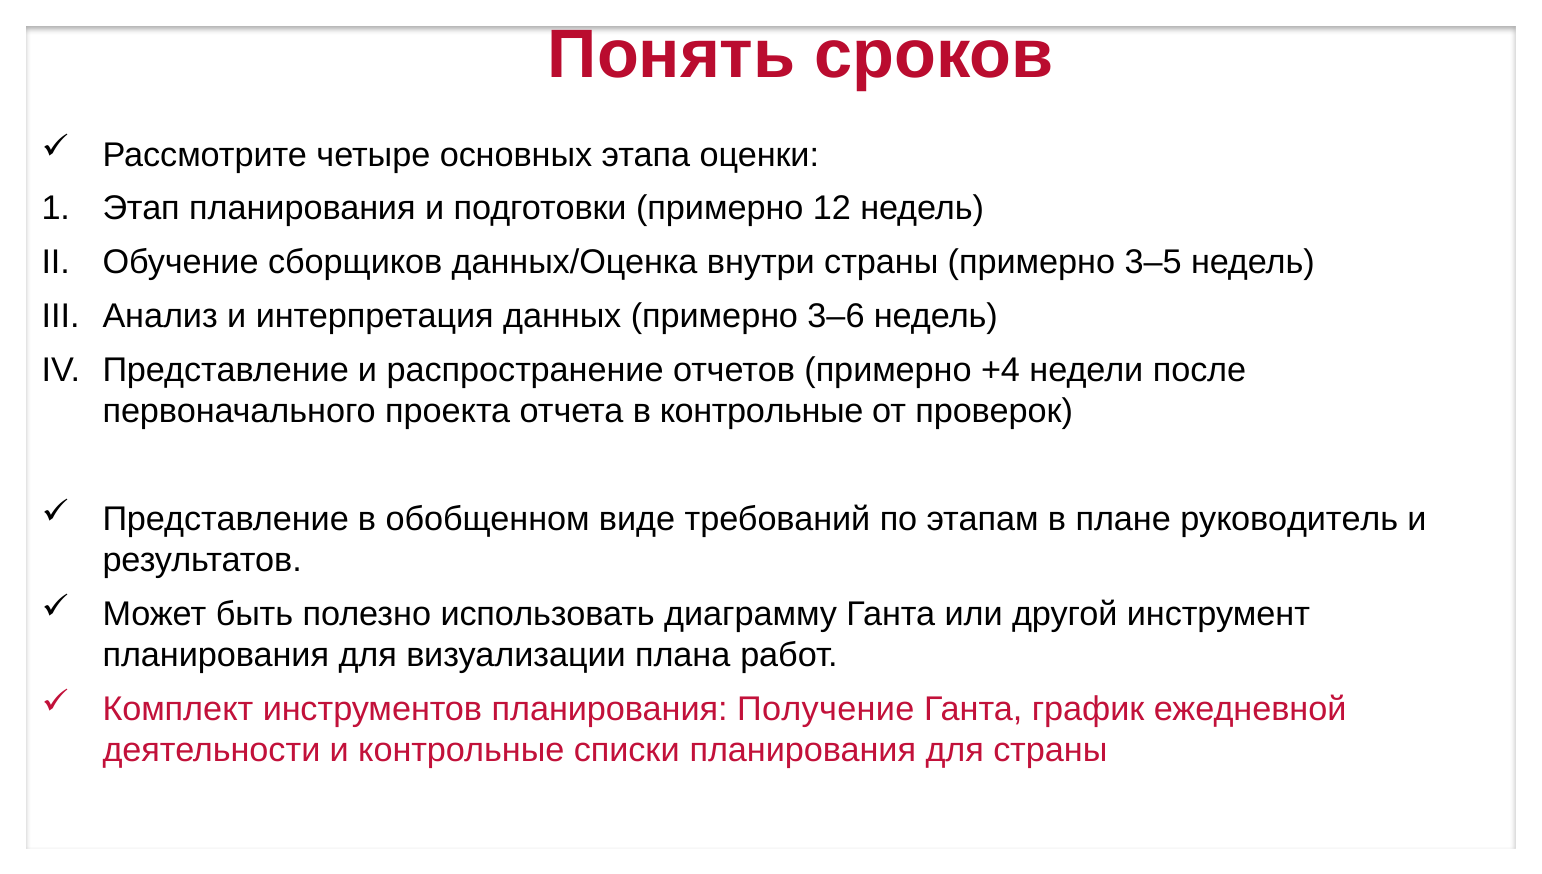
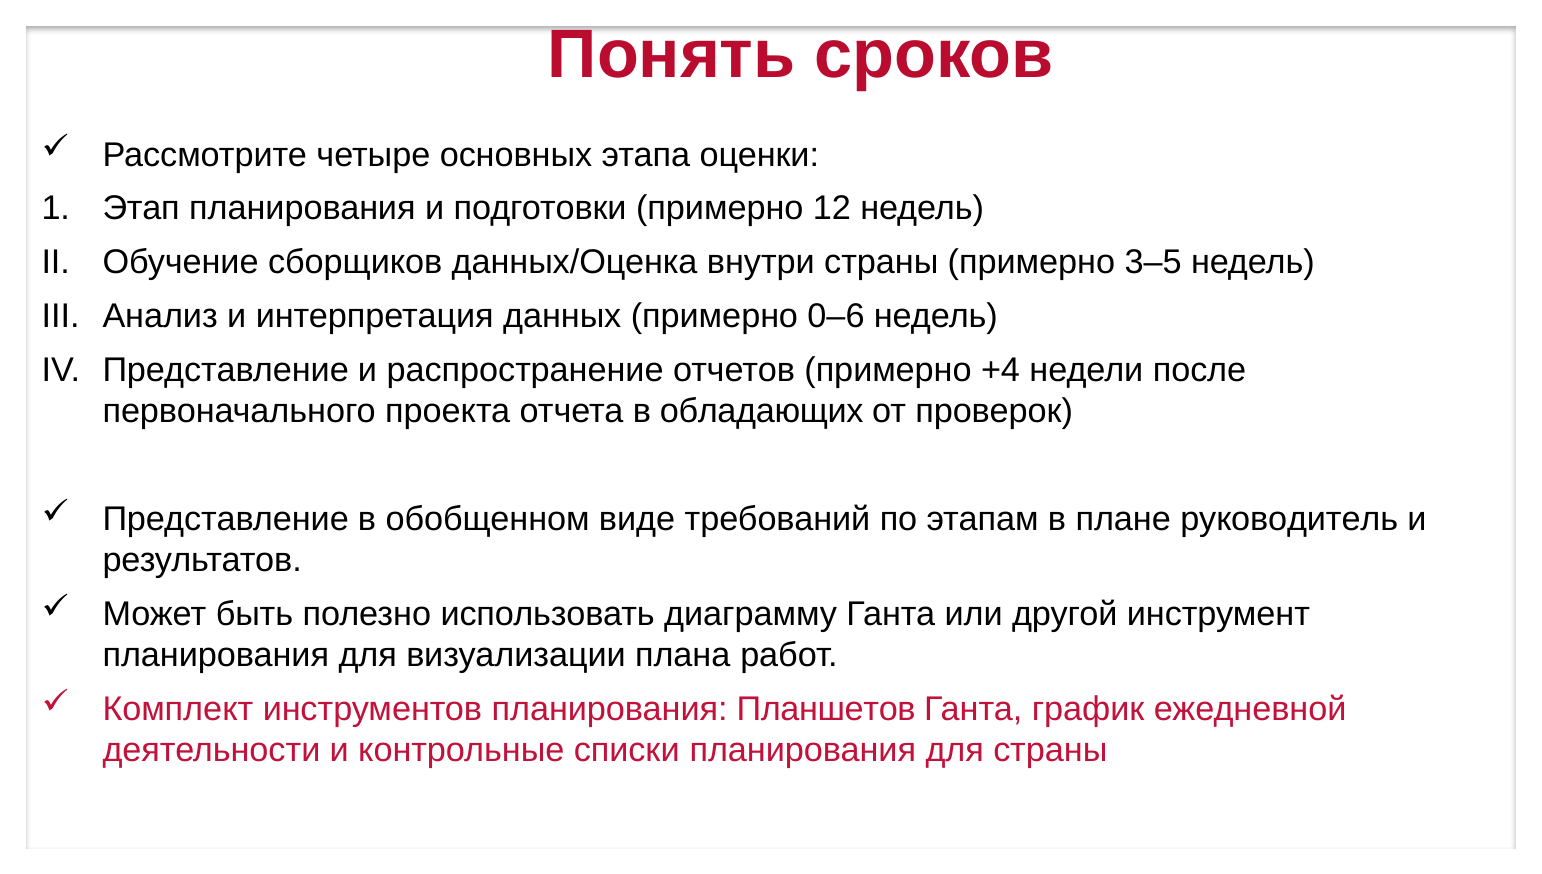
3–6: 3–6 -> 0–6
в контрольные: контрольные -> обладающих
Получение: Получение -> Планшетов
